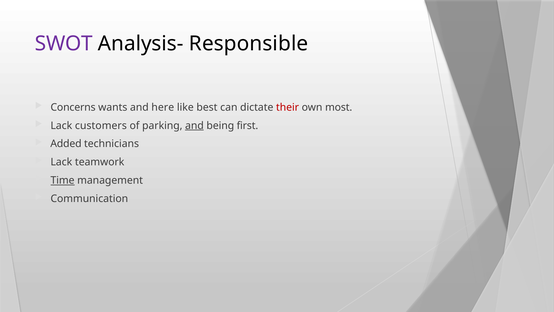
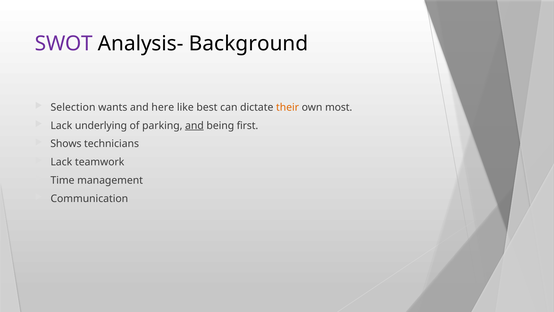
Responsible: Responsible -> Background
Concerns: Concerns -> Selection
their colour: red -> orange
customers: customers -> underlying
Added: Added -> Shows
Time underline: present -> none
